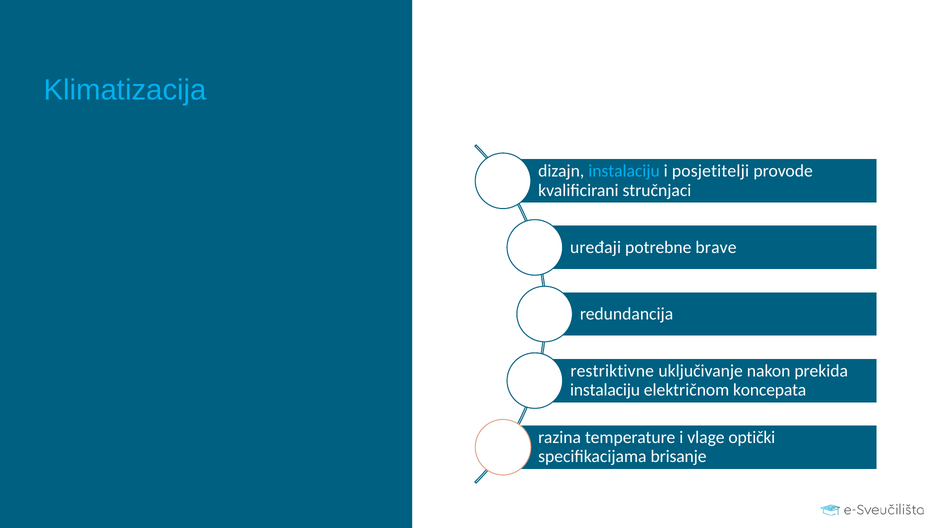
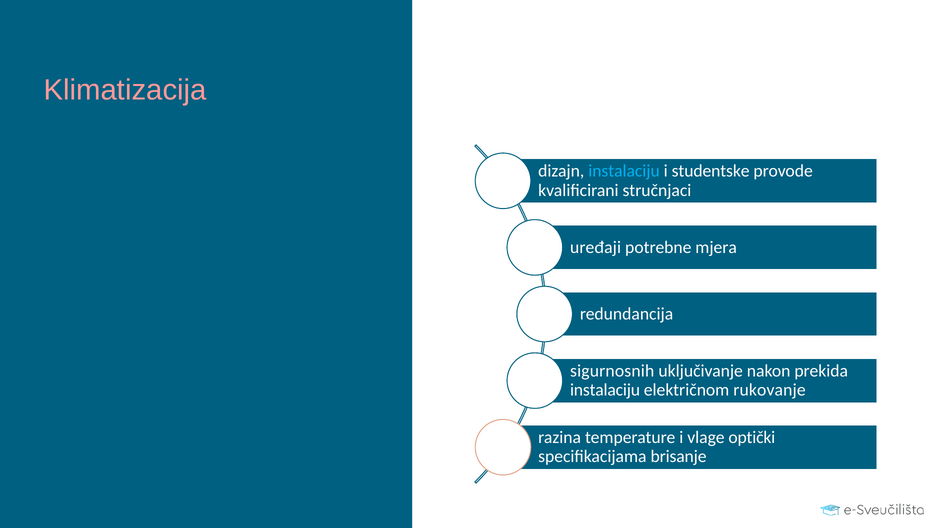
Klimatizacija colour: light blue -> pink
posjetitelji: posjetitelji -> studentske
brave: brave -> mjera
restriktivne: restriktivne -> sigurnosnih
koncepata: koncepata -> rukovanje
